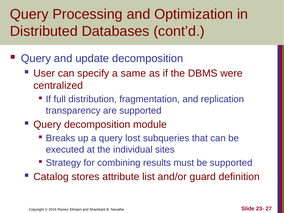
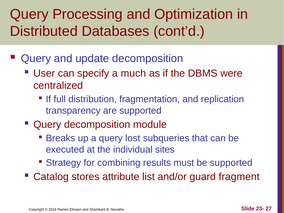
same: same -> much
definition: definition -> fragment
